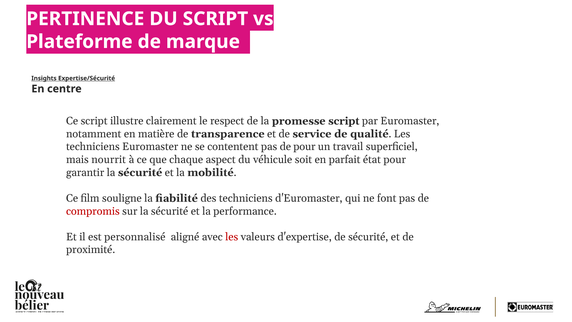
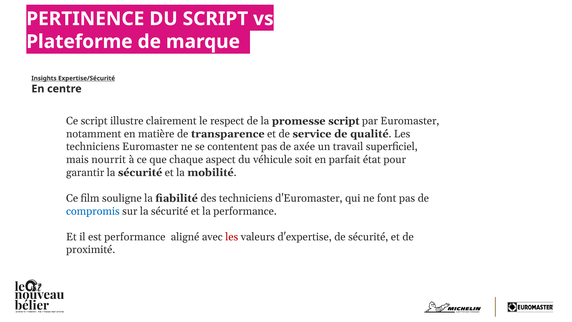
de pour: pour -> axée
compromis colour: red -> blue
est personnalisé: personnalisé -> performance
